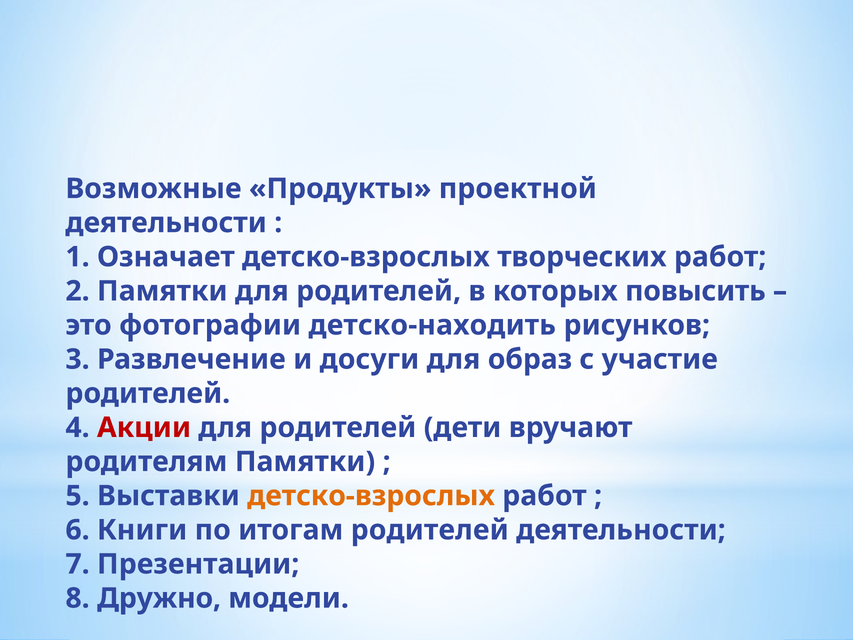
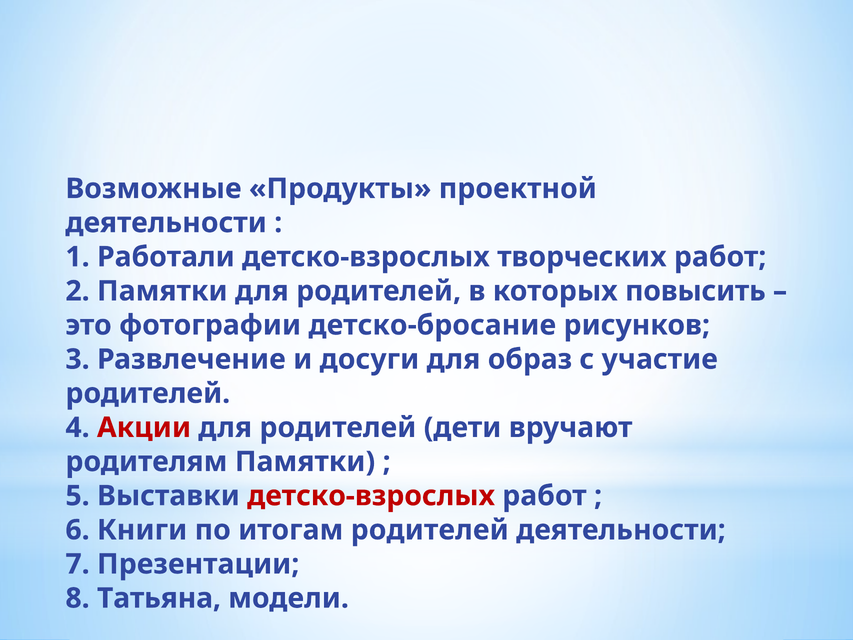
Означает: Означает -> Работали
детско-находить: детско-находить -> детско-бросание
детско-взрослых at (371, 496) colour: orange -> red
Дружно: Дружно -> Татьяна
